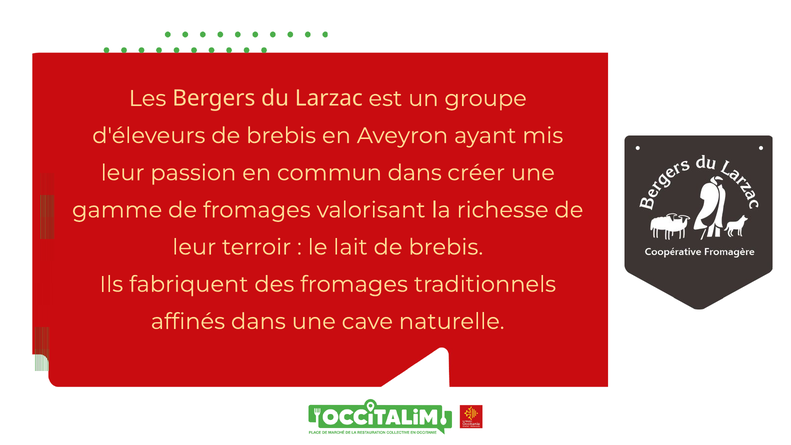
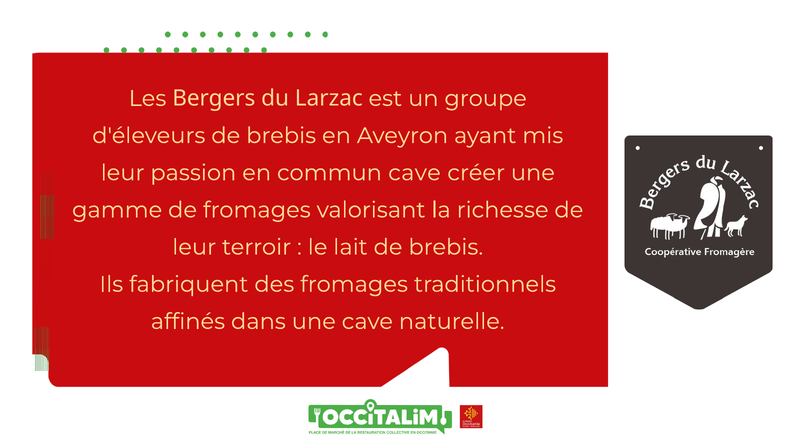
commun dans: dans -> cave
